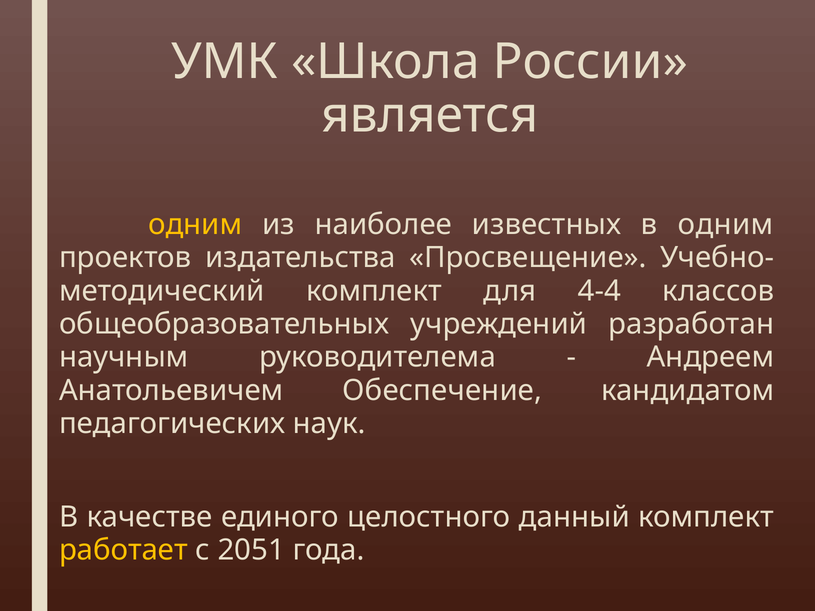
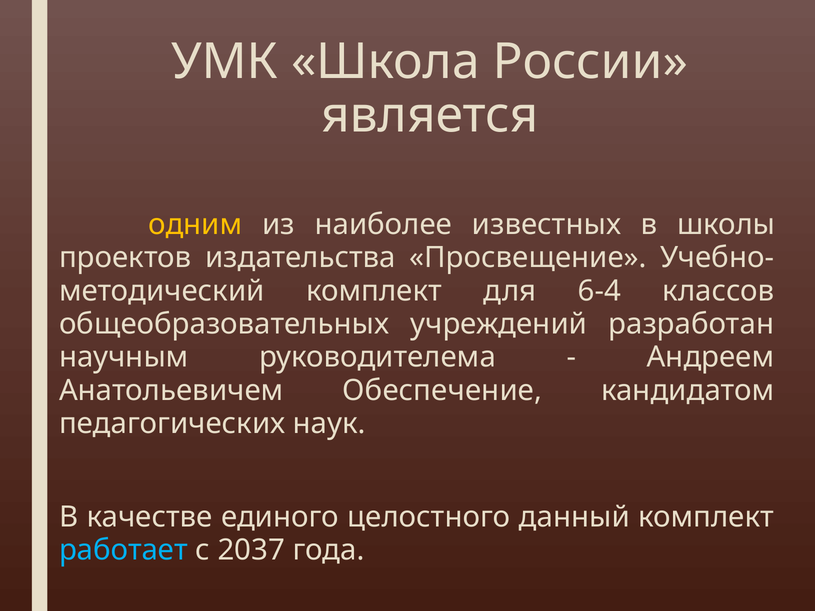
в одним: одним -> школы
4-4: 4-4 -> 6-4
работает colour: yellow -> light blue
2051: 2051 -> 2037
